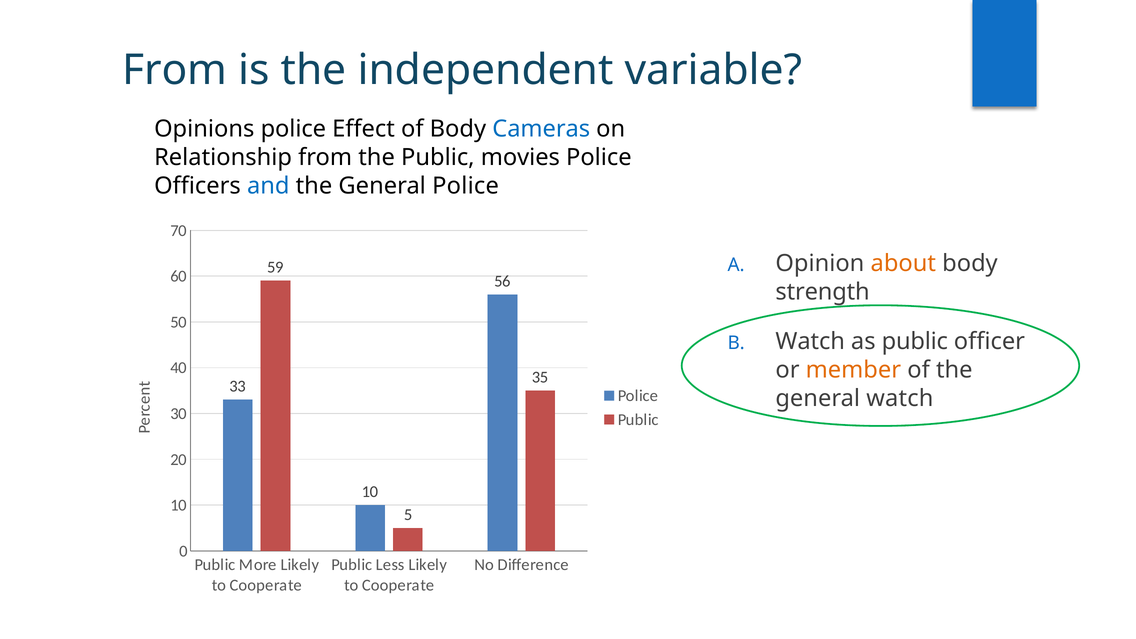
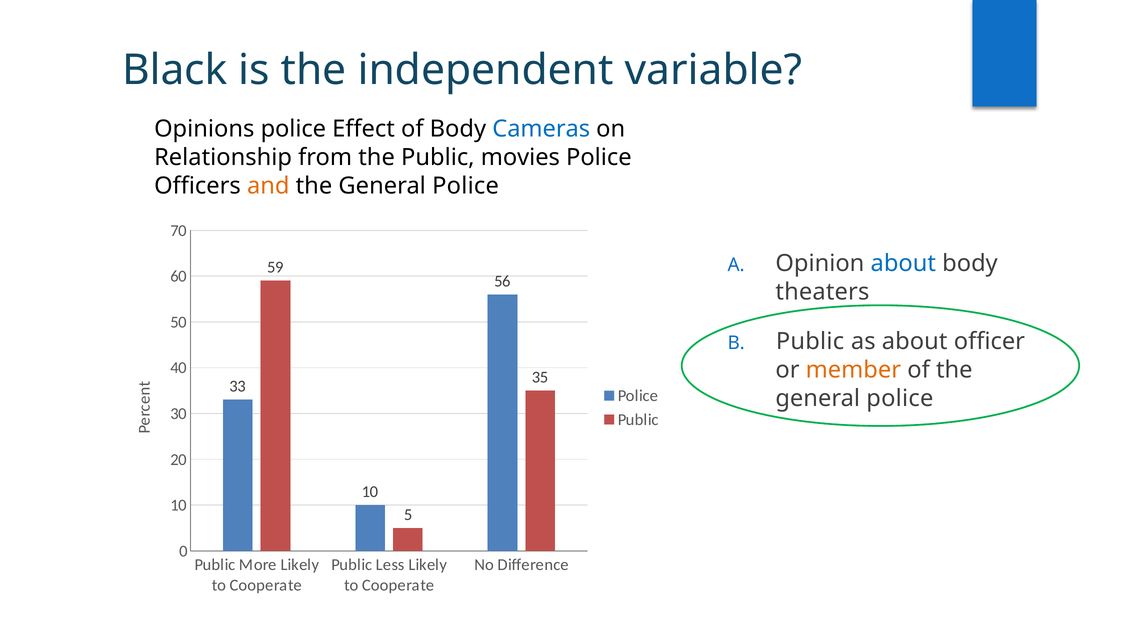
From at (175, 70): From -> Black
and colour: blue -> orange
about at (903, 263) colour: orange -> blue
strength: strength -> theaters
Watch at (810, 342): Watch -> Public
as public: public -> about
watch at (900, 398): watch -> police
